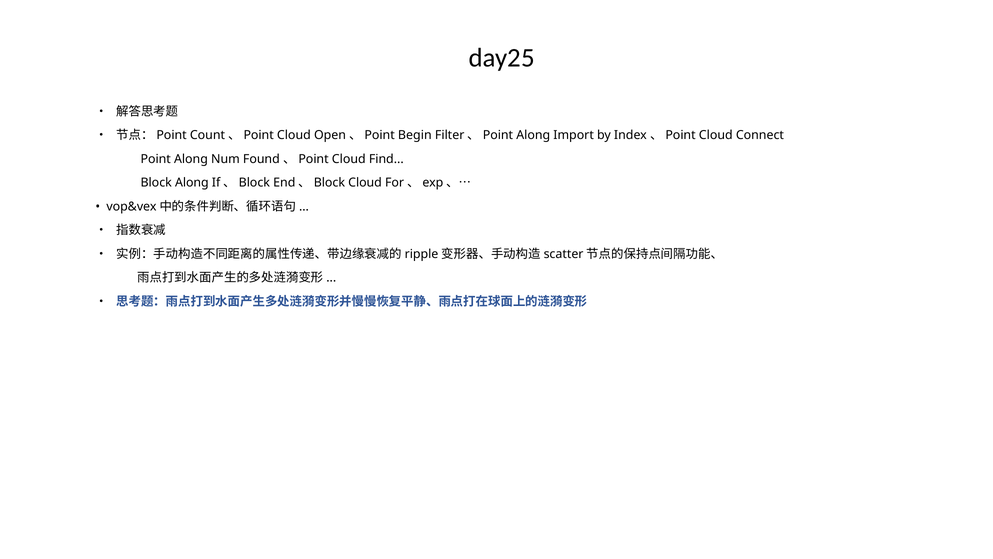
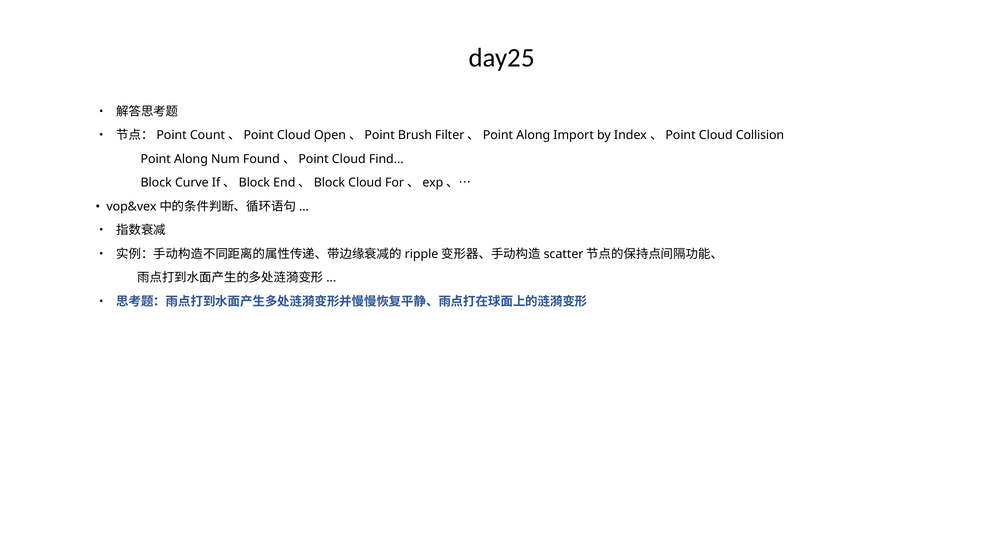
Begin: Begin -> Brush
Connect: Connect -> Collision
Block Along: Along -> Curve
